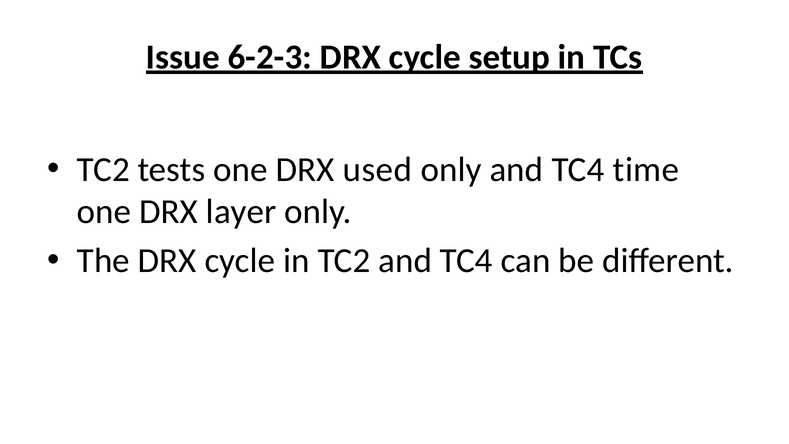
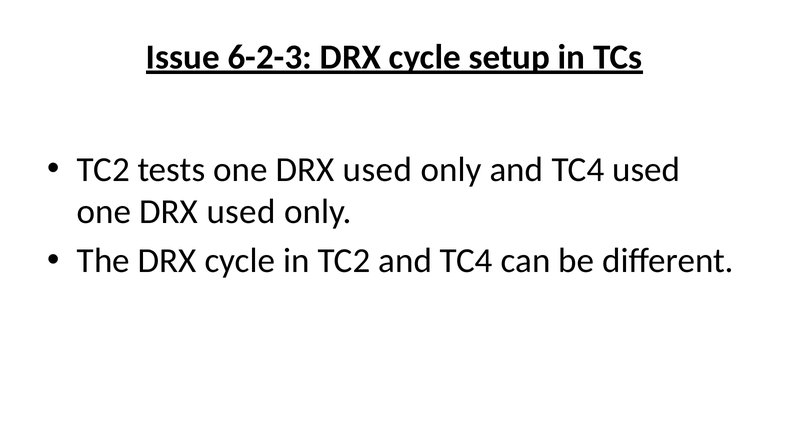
TC4 time: time -> used
layer at (241, 212): layer -> used
